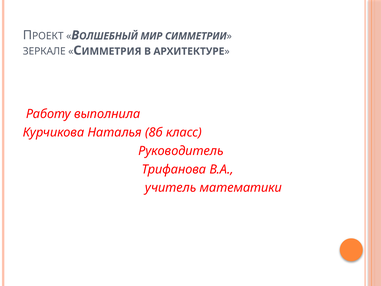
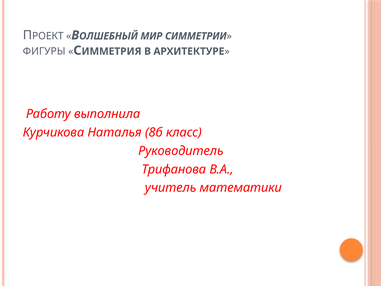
ЗЕРКАЛЕ: ЗЕРКАЛЕ -> ФИГУРЫ
